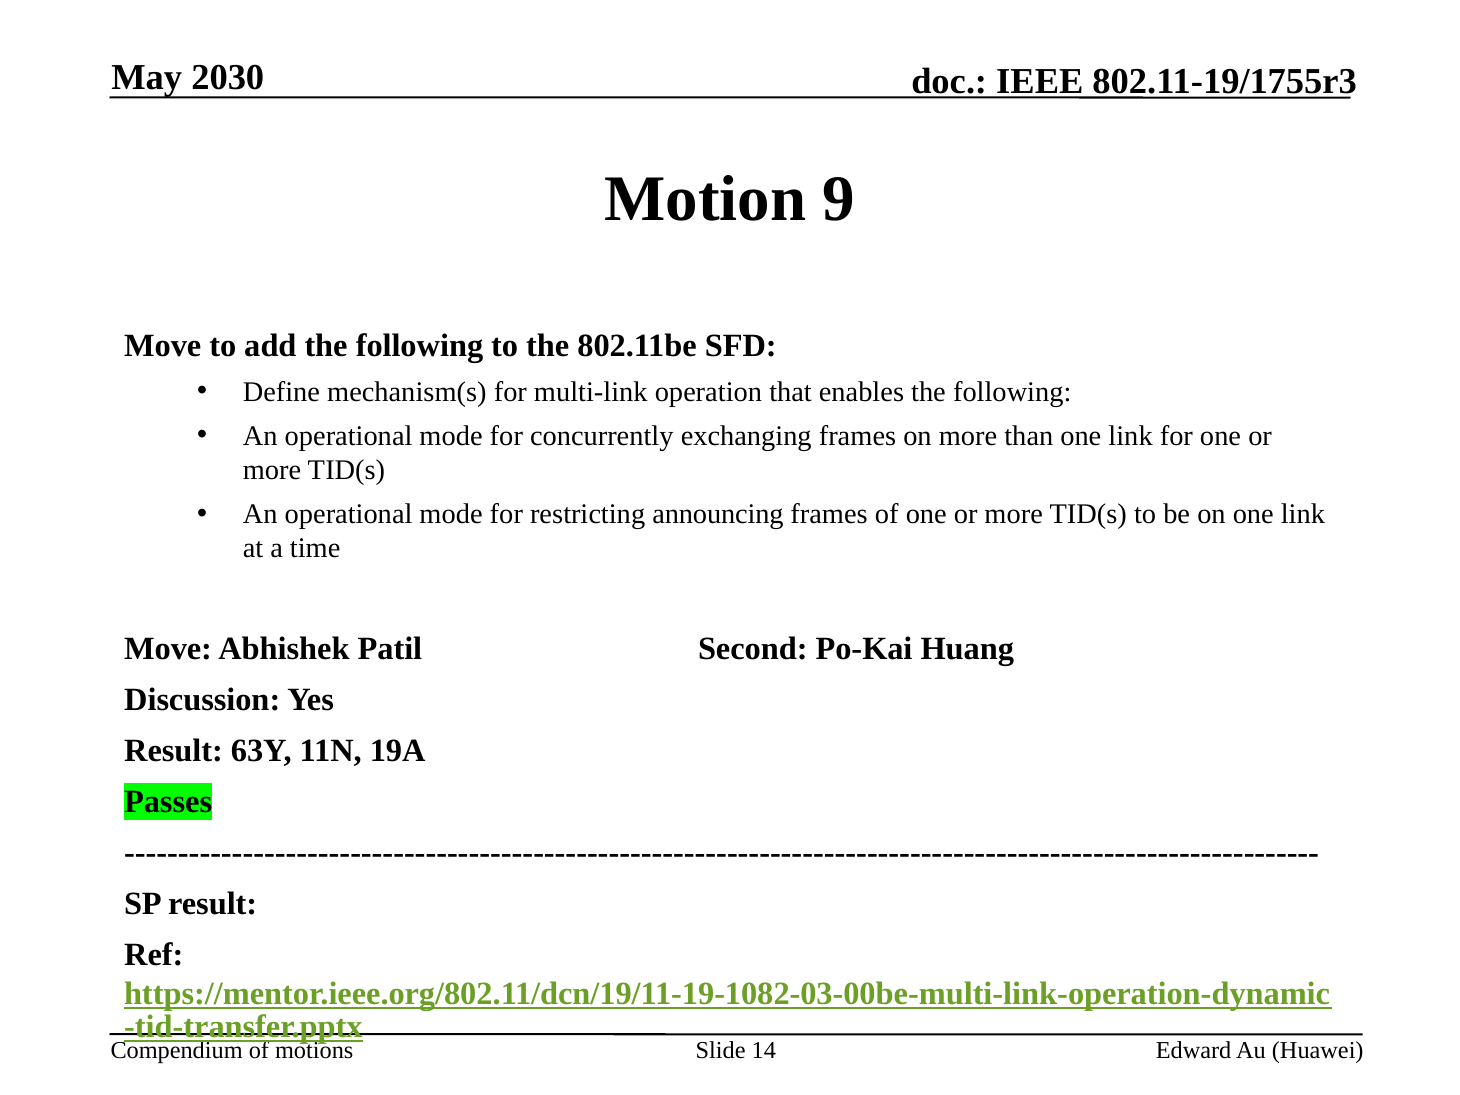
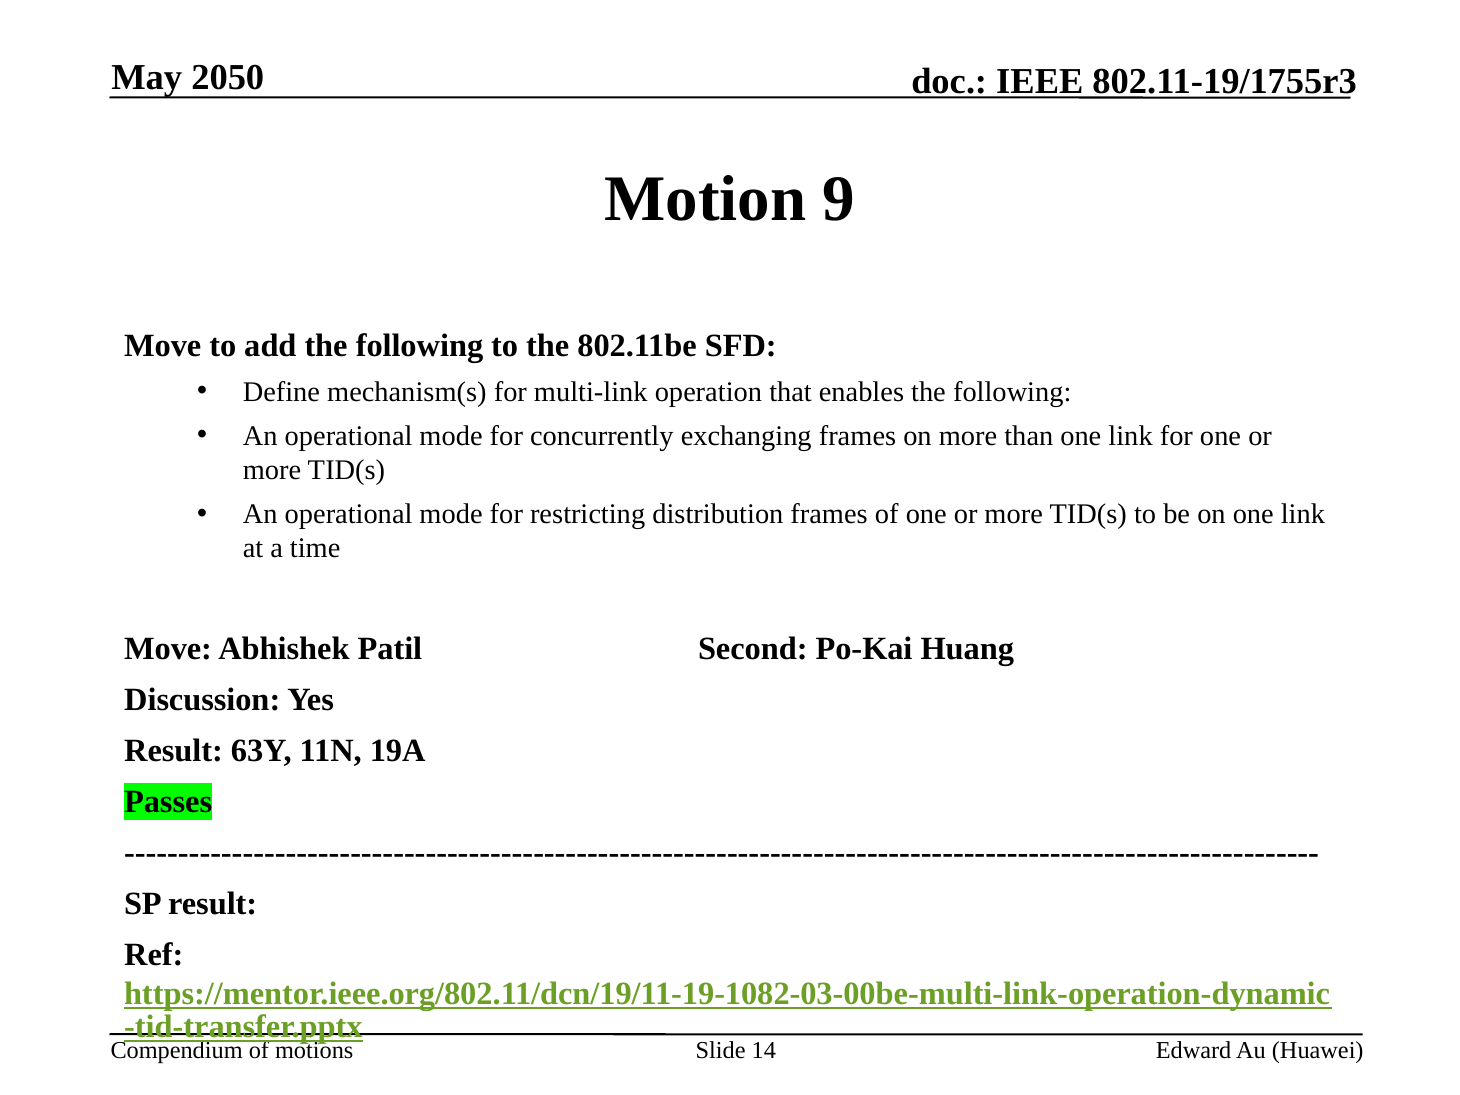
2030: 2030 -> 2050
announcing: announcing -> distribution
